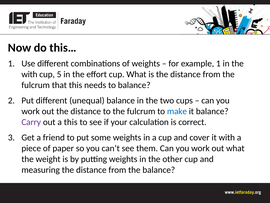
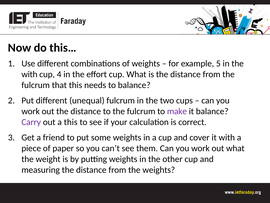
example 1: 1 -> 5
5: 5 -> 4
unequal balance: balance -> fulcrum
make colour: blue -> purple
the balance: balance -> weights
